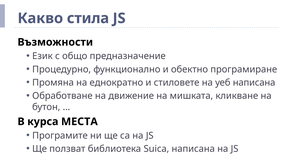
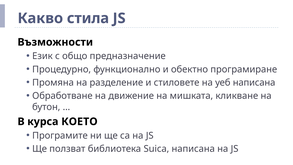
еднократно: еднократно -> разделение
МЕСТА: МЕСТА -> КОЕТО
